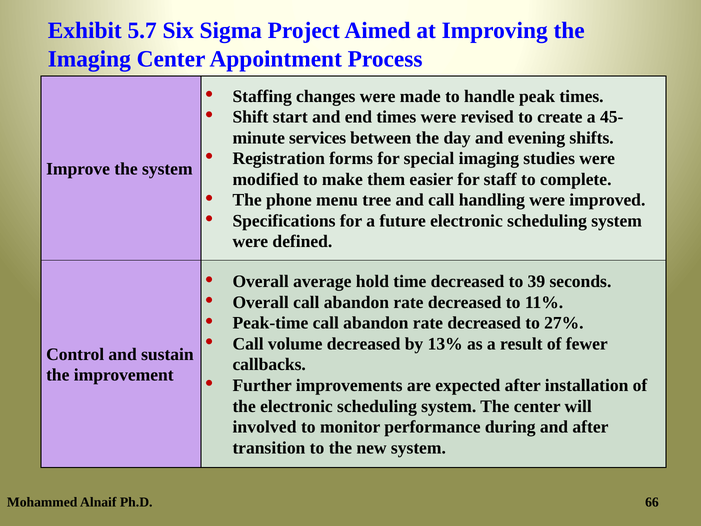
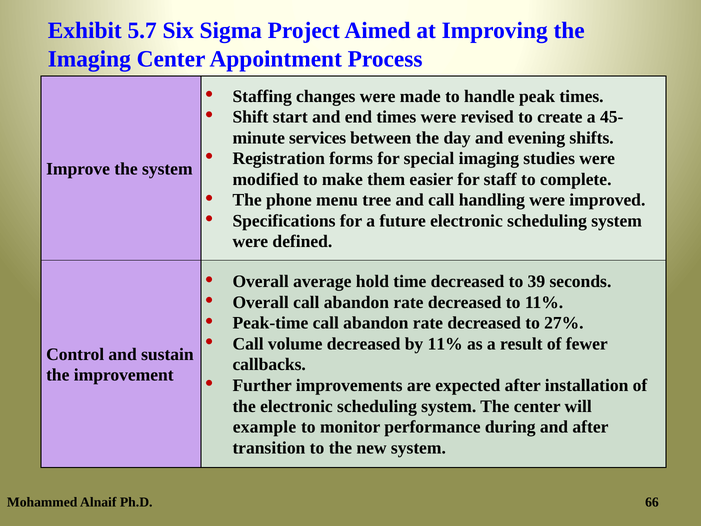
by 13%: 13% -> 11%
involved: involved -> example
